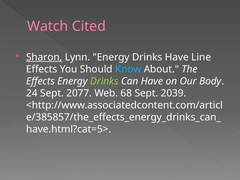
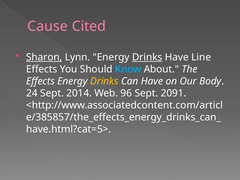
Watch: Watch -> Cause
Drinks at (147, 57) underline: none -> present
Drinks at (104, 81) colour: light green -> yellow
2077: 2077 -> 2014
68: 68 -> 96
2039: 2039 -> 2091
